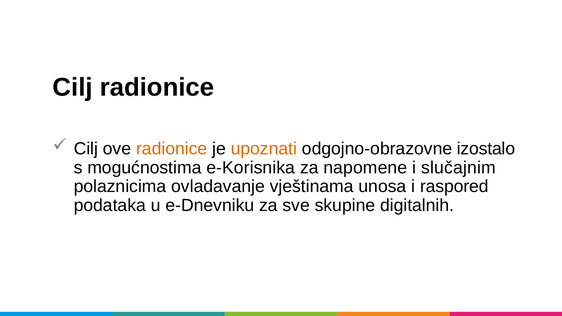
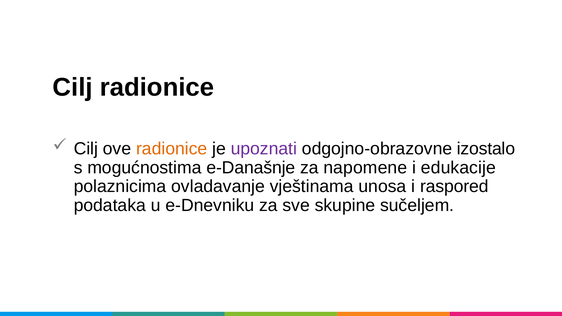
upoznati colour: orange -> purple
e-Korisnika: e-Korisnika -> e-Današnje
slučajnim: slučajnim -> edukacije
digitalnih: digitalnih -> sučeljem
